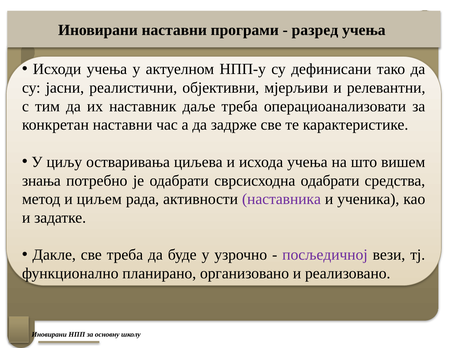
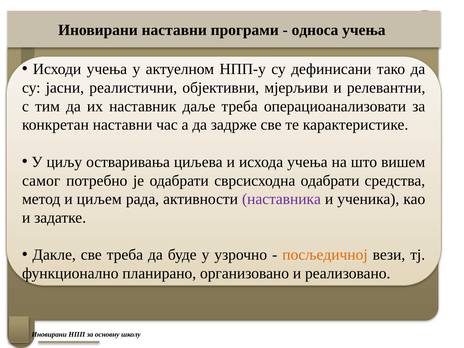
разред: разред -> односа
знања: знања -> самог
посљедичној colour: purple -> orange
